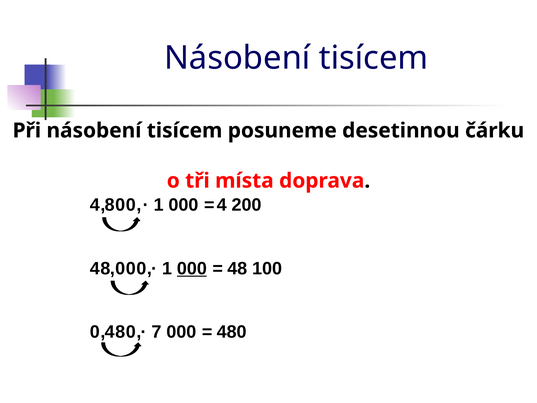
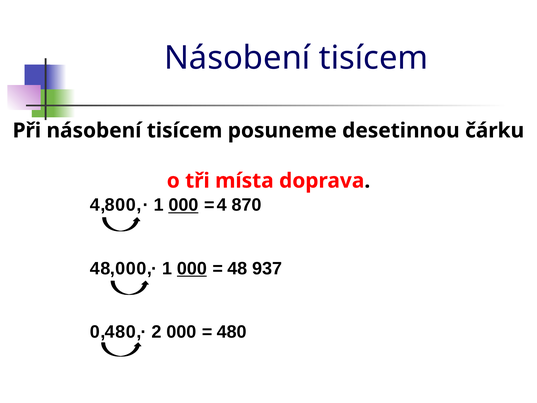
000 at (183, 205) underline: none -> present
200: 200 -> 870
100: 100 -> 937
7: 7 -> 2
